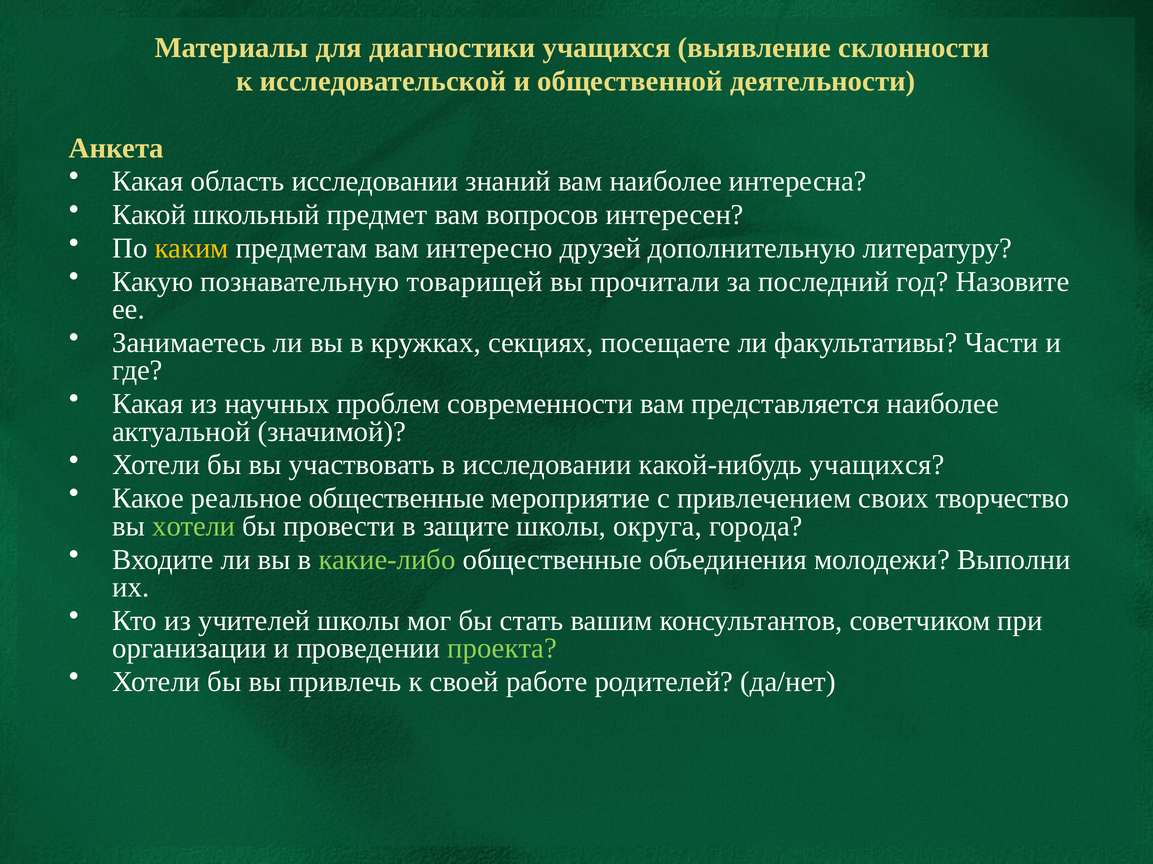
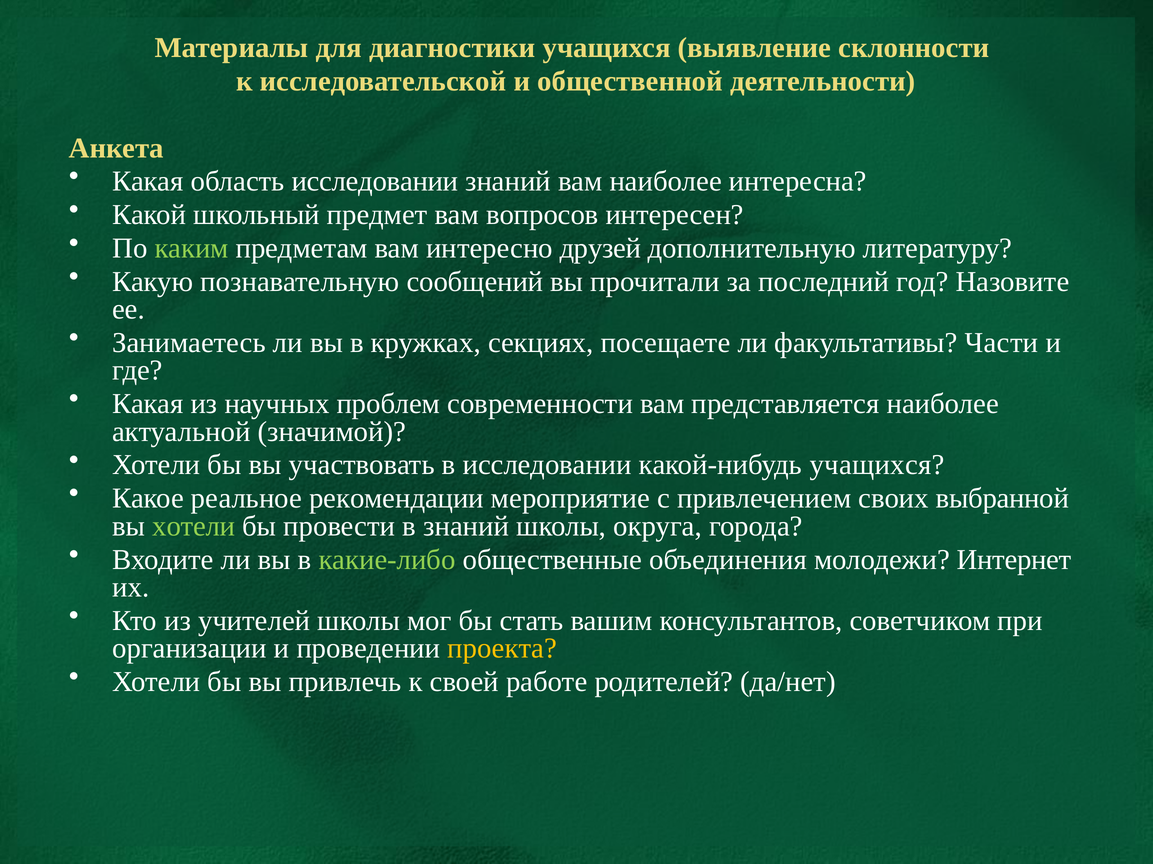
каким colour: yellow -> light green
товарищей: товарищей -> сообщений
реальное общественные: общественные -> рекомендации
творчество: творчество -> выбранной
в защите: защите -> знаний
Выполни: Выполни -> Интернет
проекта colour: light green -> yellow
